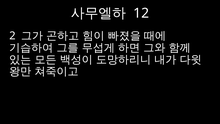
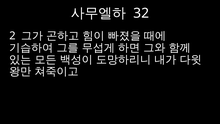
12: 12 -> 32
